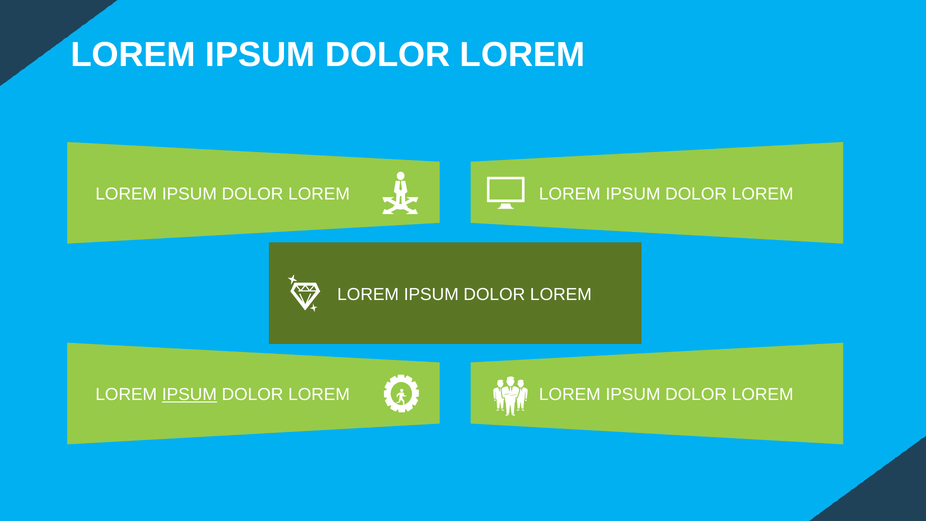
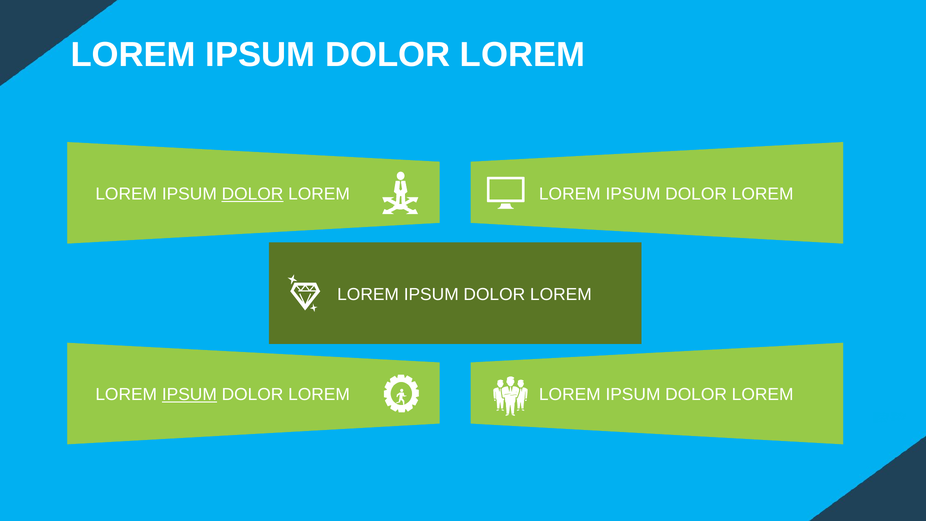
DOLOR at (252, 194) underline: none -> present
